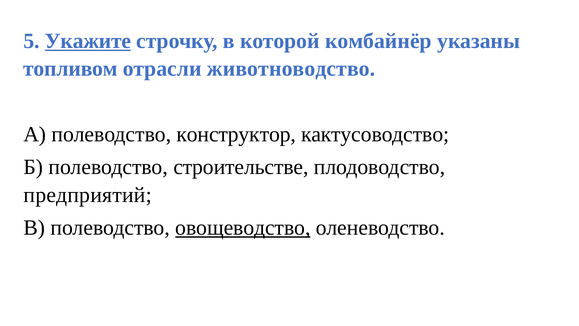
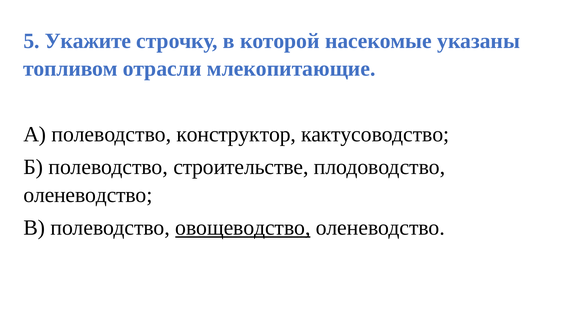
Укажите underline: present -> none
комбайнёр: комбайнёр -> насекомые
животноводство: животноводство -> млекопитающие
предприятий at (88, 195): предприятий -> оленеводство
